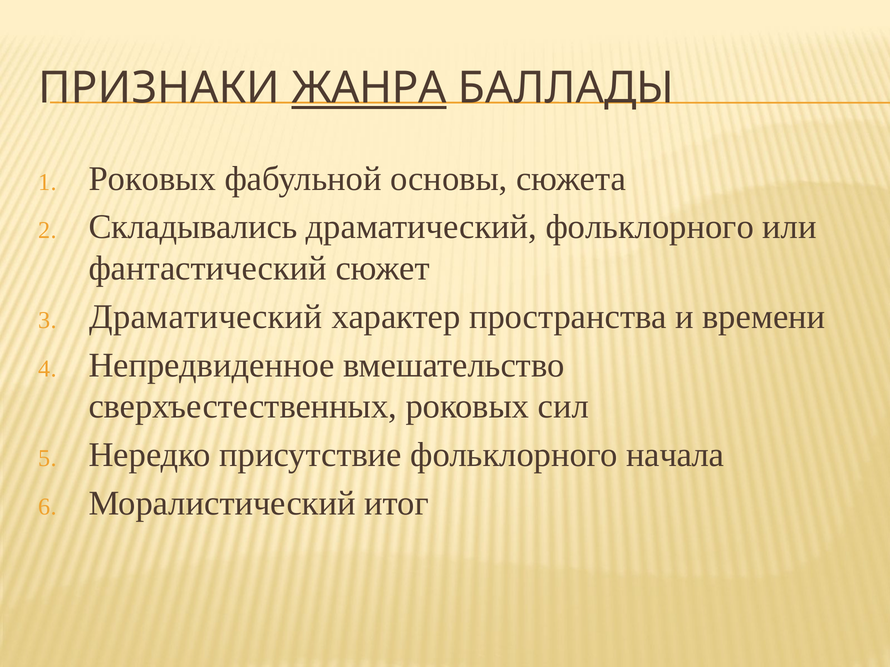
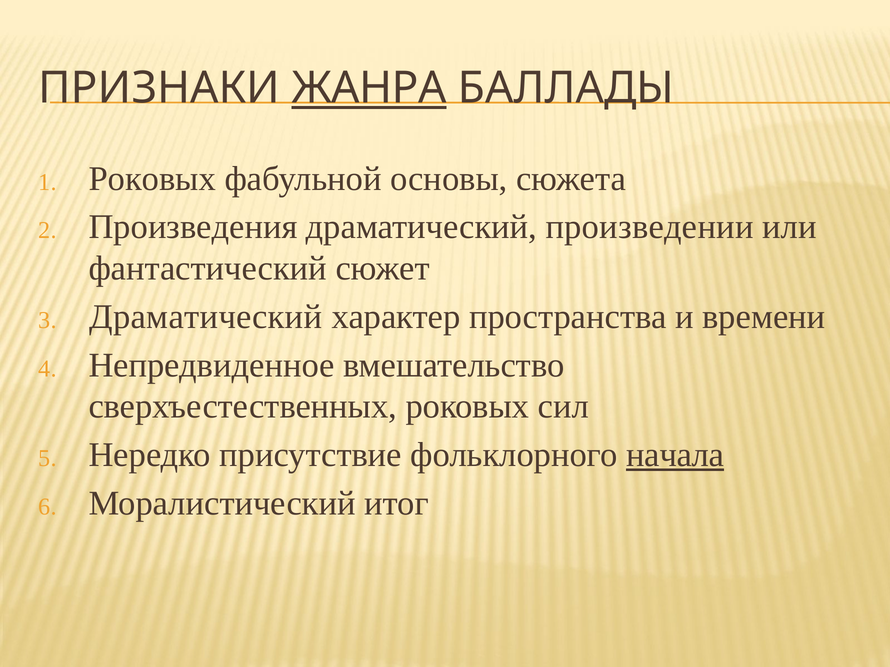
Складывались: Складывались -> Произведения
драматический фольклорного: фольклорного -> произведении
начала underline: none -> present
